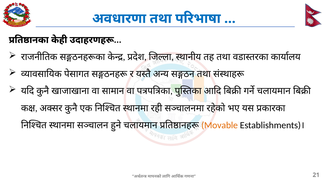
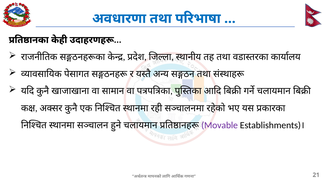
Movable colour: orange -> purple
